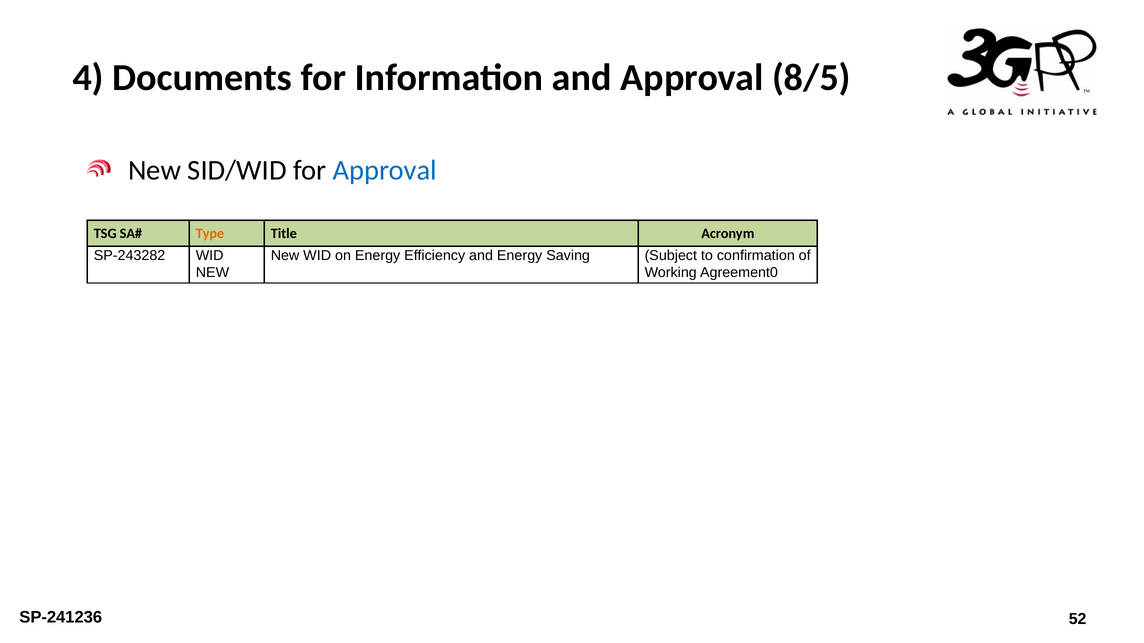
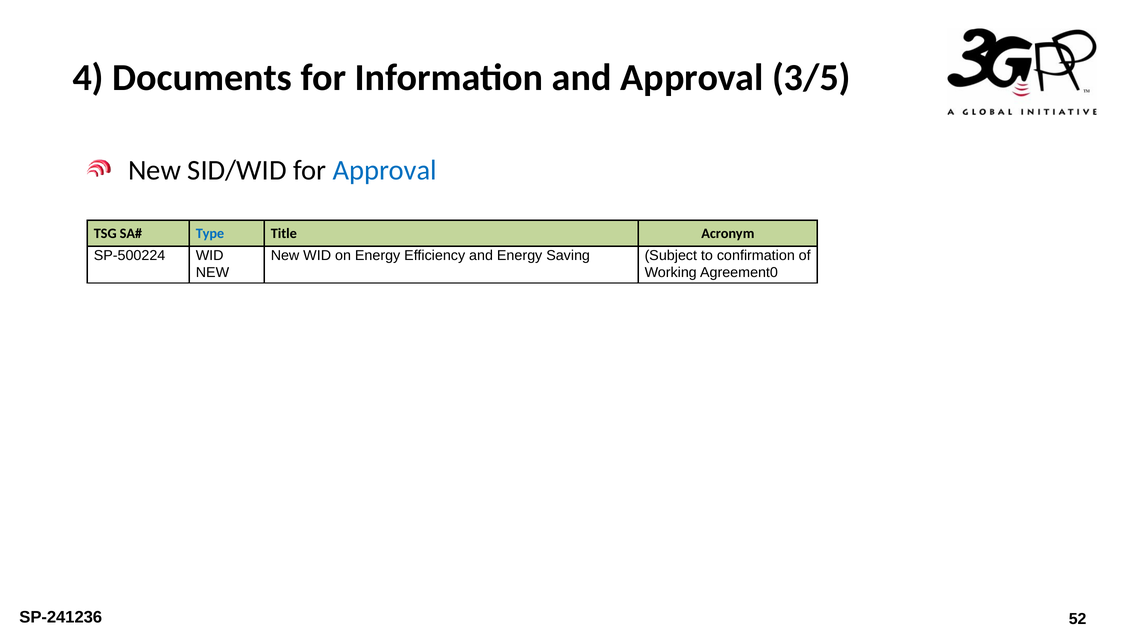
8/5: 8/5 -> 3/5
Type colour: orange -> blue
SP-243282: SP-243282 -> SP-500224
